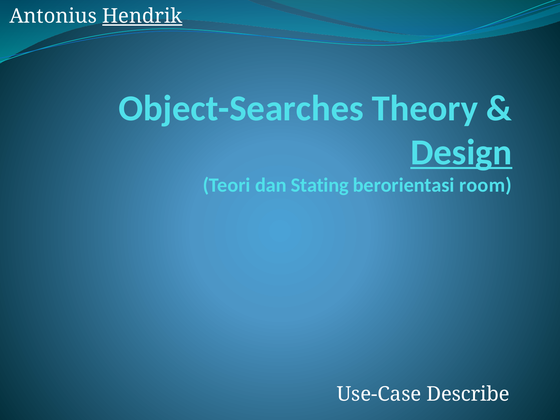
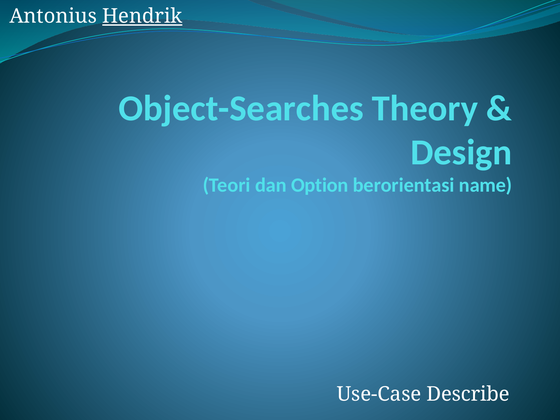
Design underline: present -> none
Stating: Stating -> Option
room: room -> name
